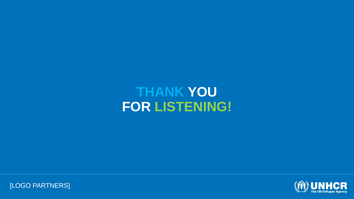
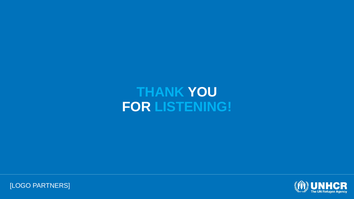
LISTENING colour: light green -> light blue
